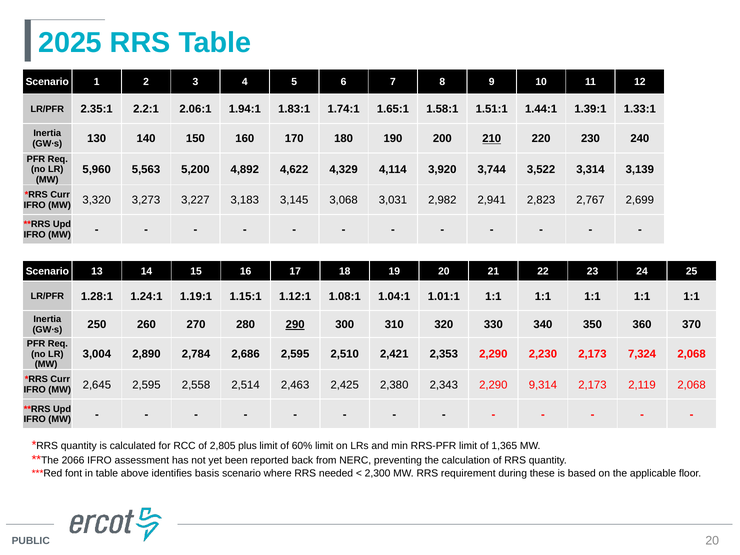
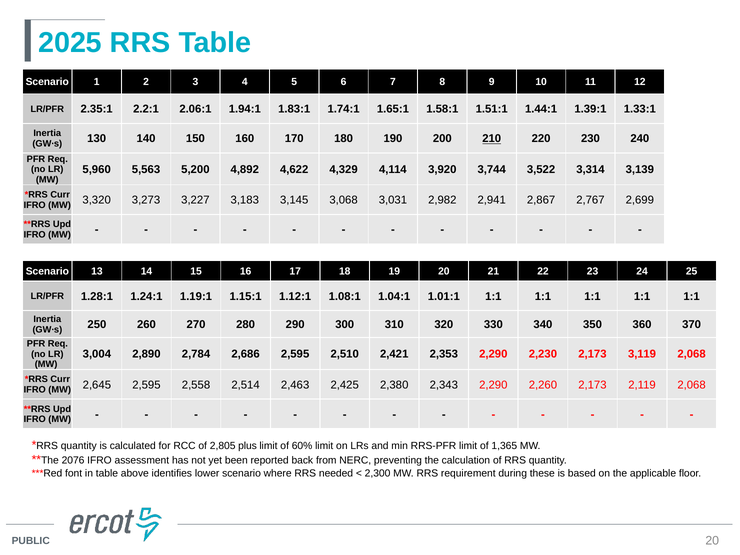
2,823: 2,823 -> 2,867
290 underline: present -> none
7,324: 7,324 -> 3,119
9,314: 9,314 -> 2,260
2066: 2066 -> 2076
basis: basis -> lower
